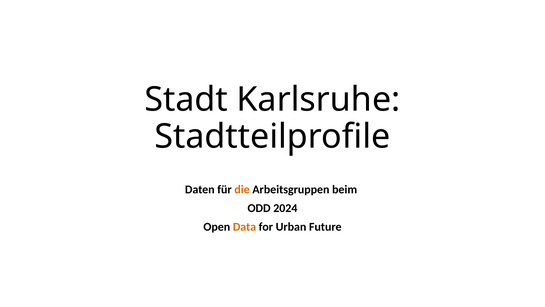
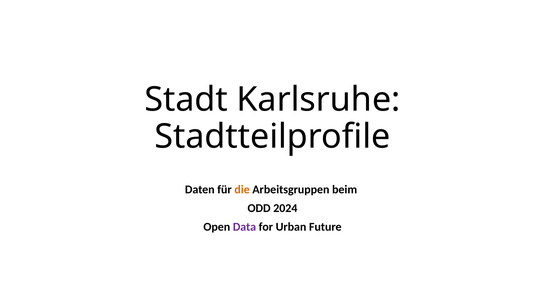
Data colour: orange -> purple
